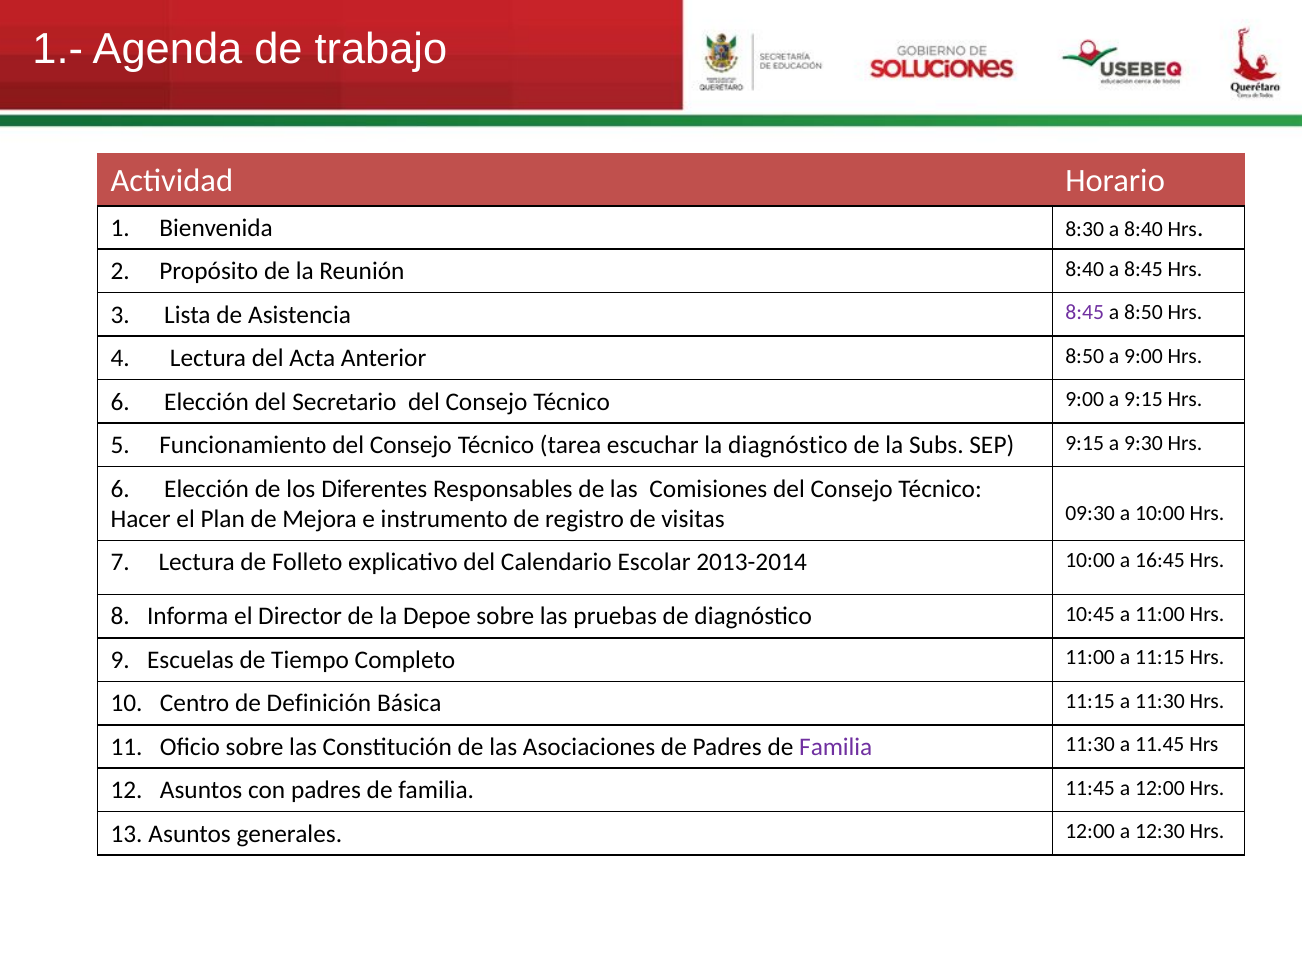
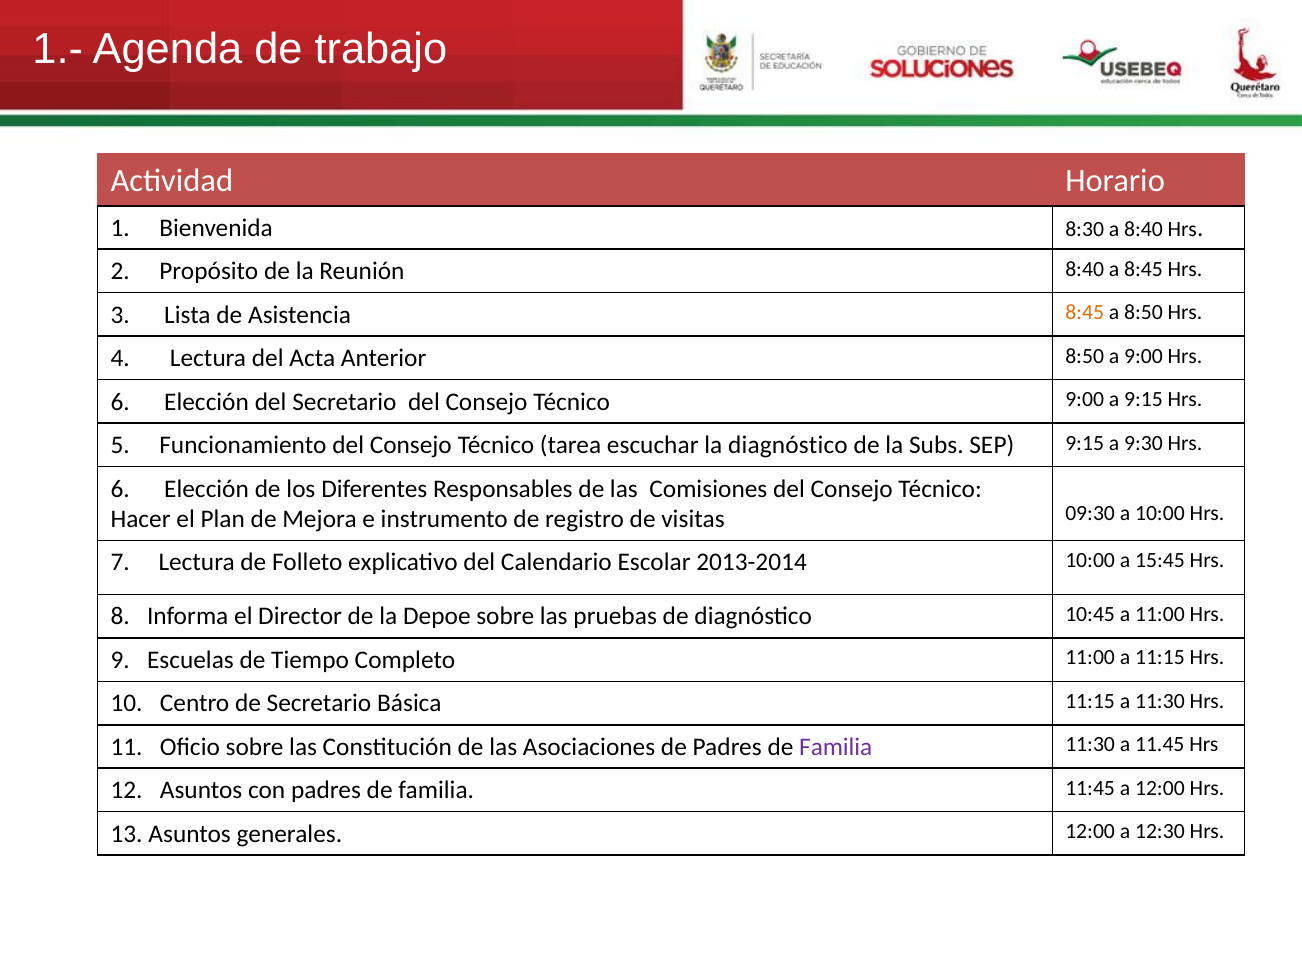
8:45 at (1085, 313) colour: purple -> orange
16:45: 16:45 -> 15:45
de Definición: Definición -> Secretario
